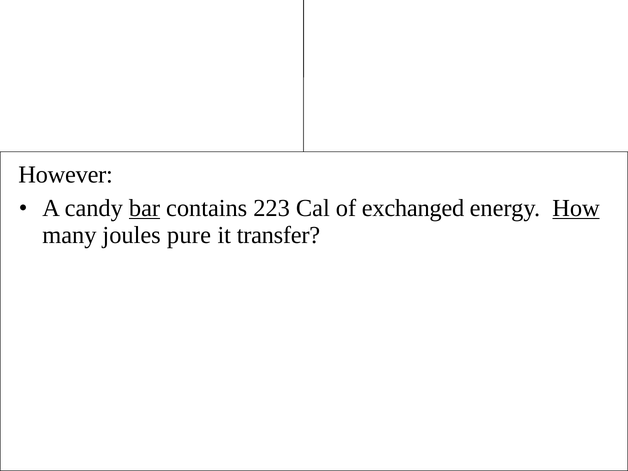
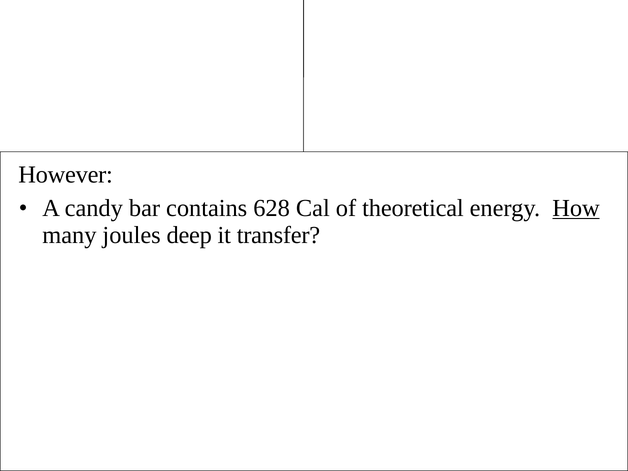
bar underline: present -> none
223: 223 -> 628
exchanged: exchanged -> theoretical
pure: pure -> deep
